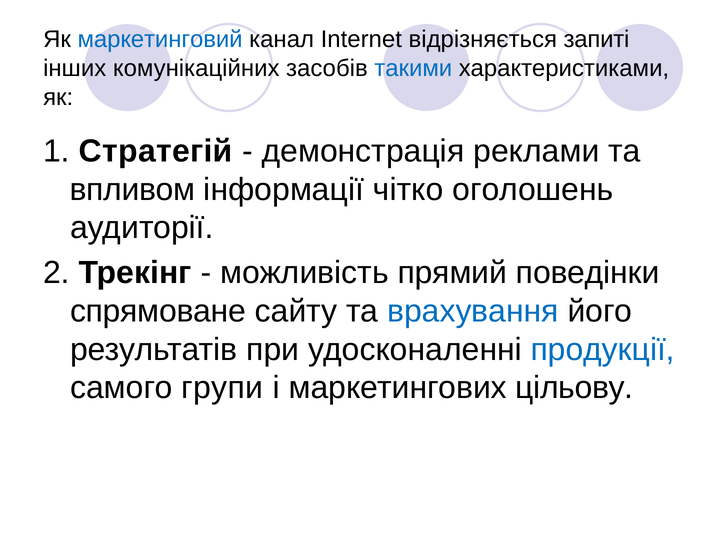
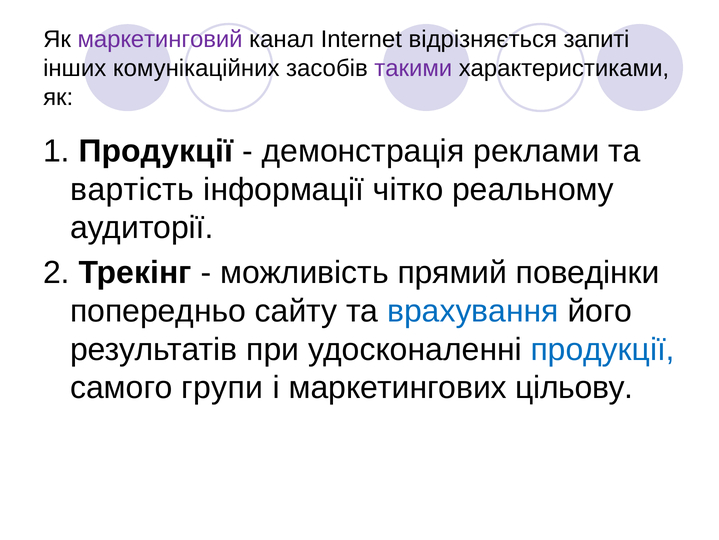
маркетинговий colour: blue -> purple
такими colour: blue -> purple
1 Стратегій: Стратегій -> Продукції
впливом: впливом -> вартість
оголошень: оголошень -> реальному
спрямоване: спрямоване -> попередньо
